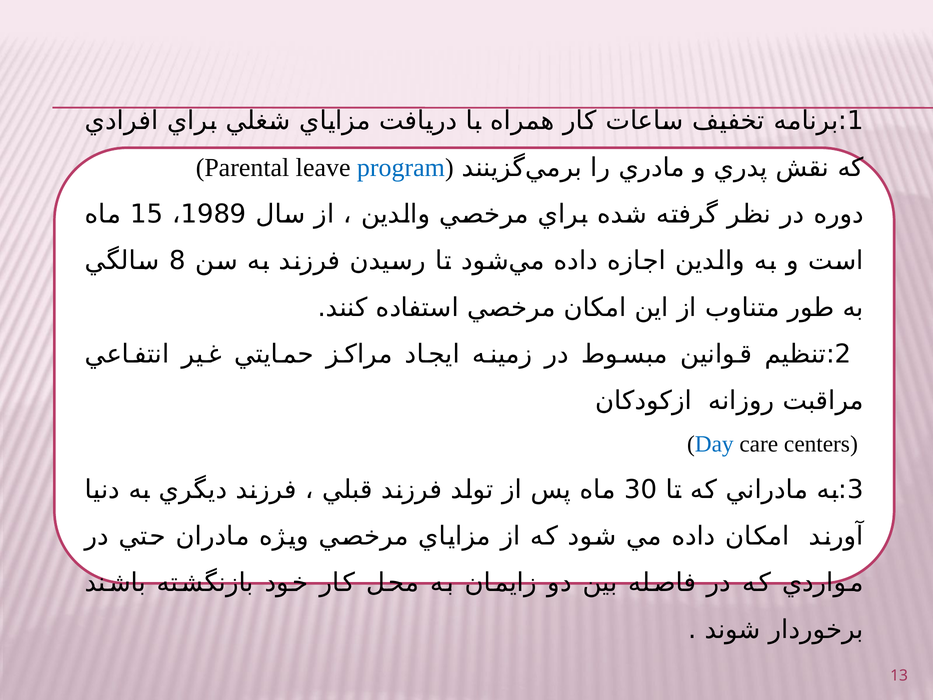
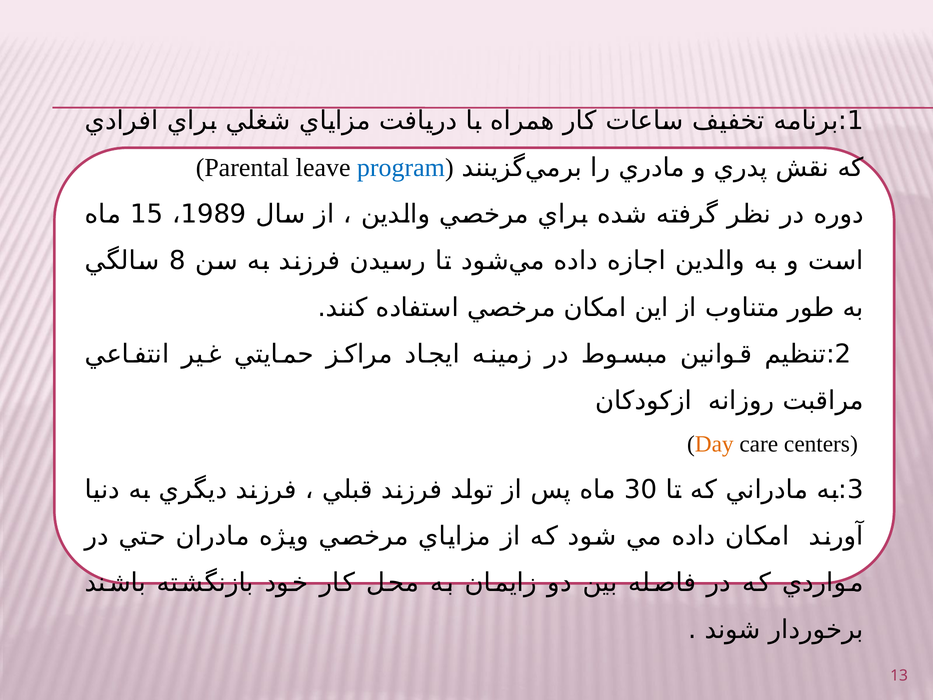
Day colour: blue -> orange
